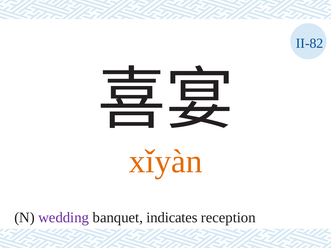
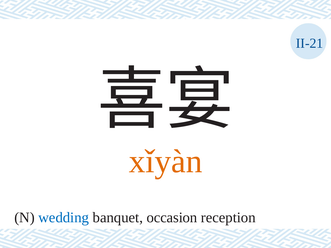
II-82: II-82 -> II-21
wedding colour: purple -> blue
indicates: indicates -> occasion
